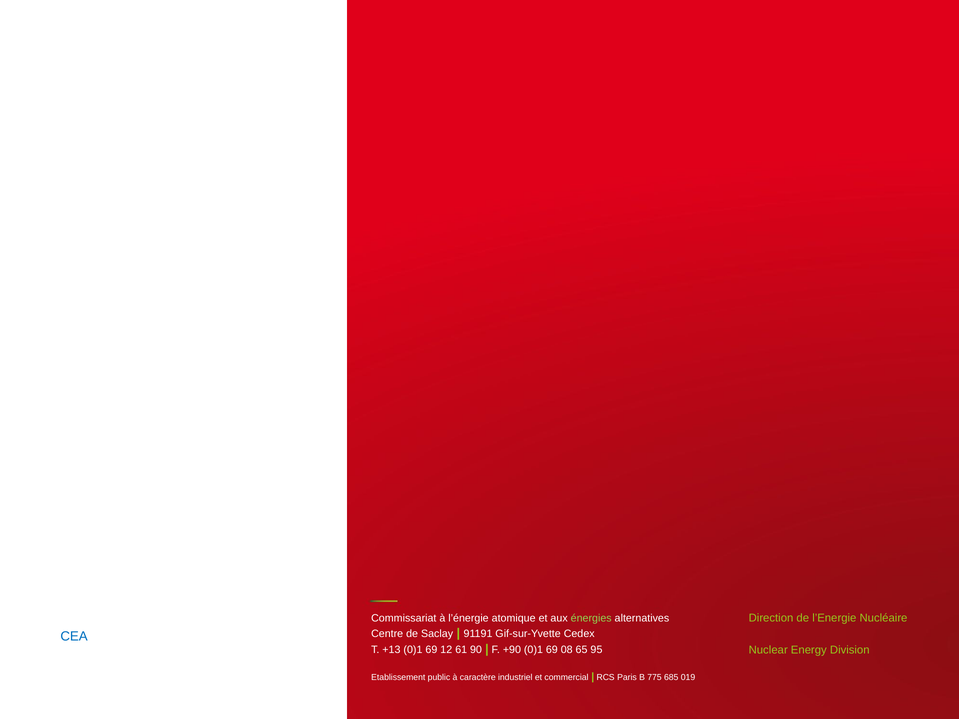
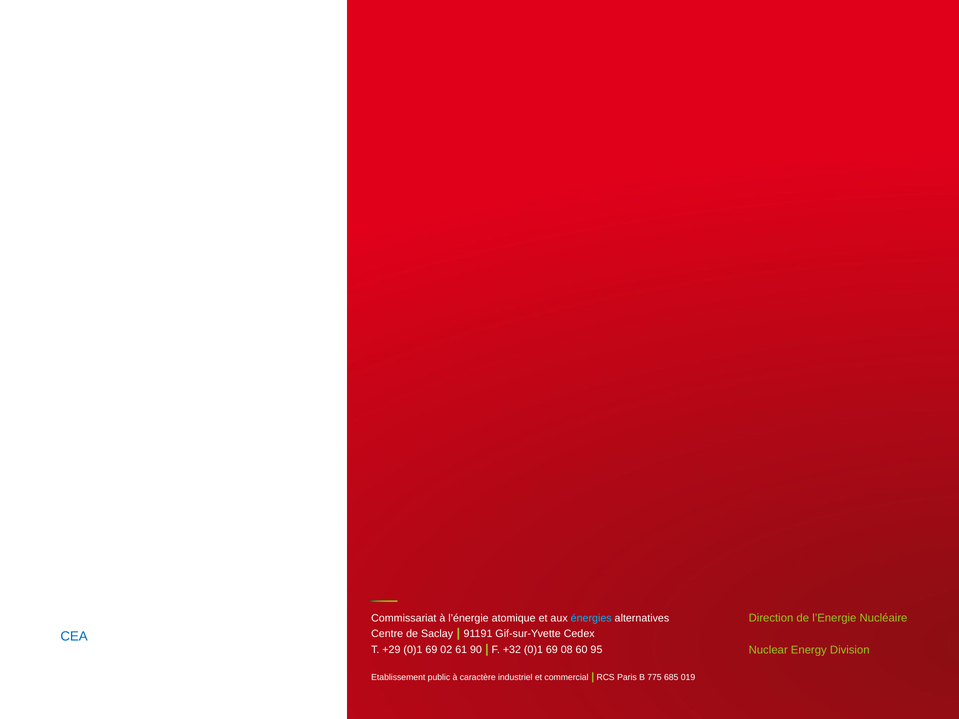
énergies colour: light green -> light blue
+13: +13 -> +29
12: 12 -> 02
+90: +90 -> +32
65: 65 -> 60
